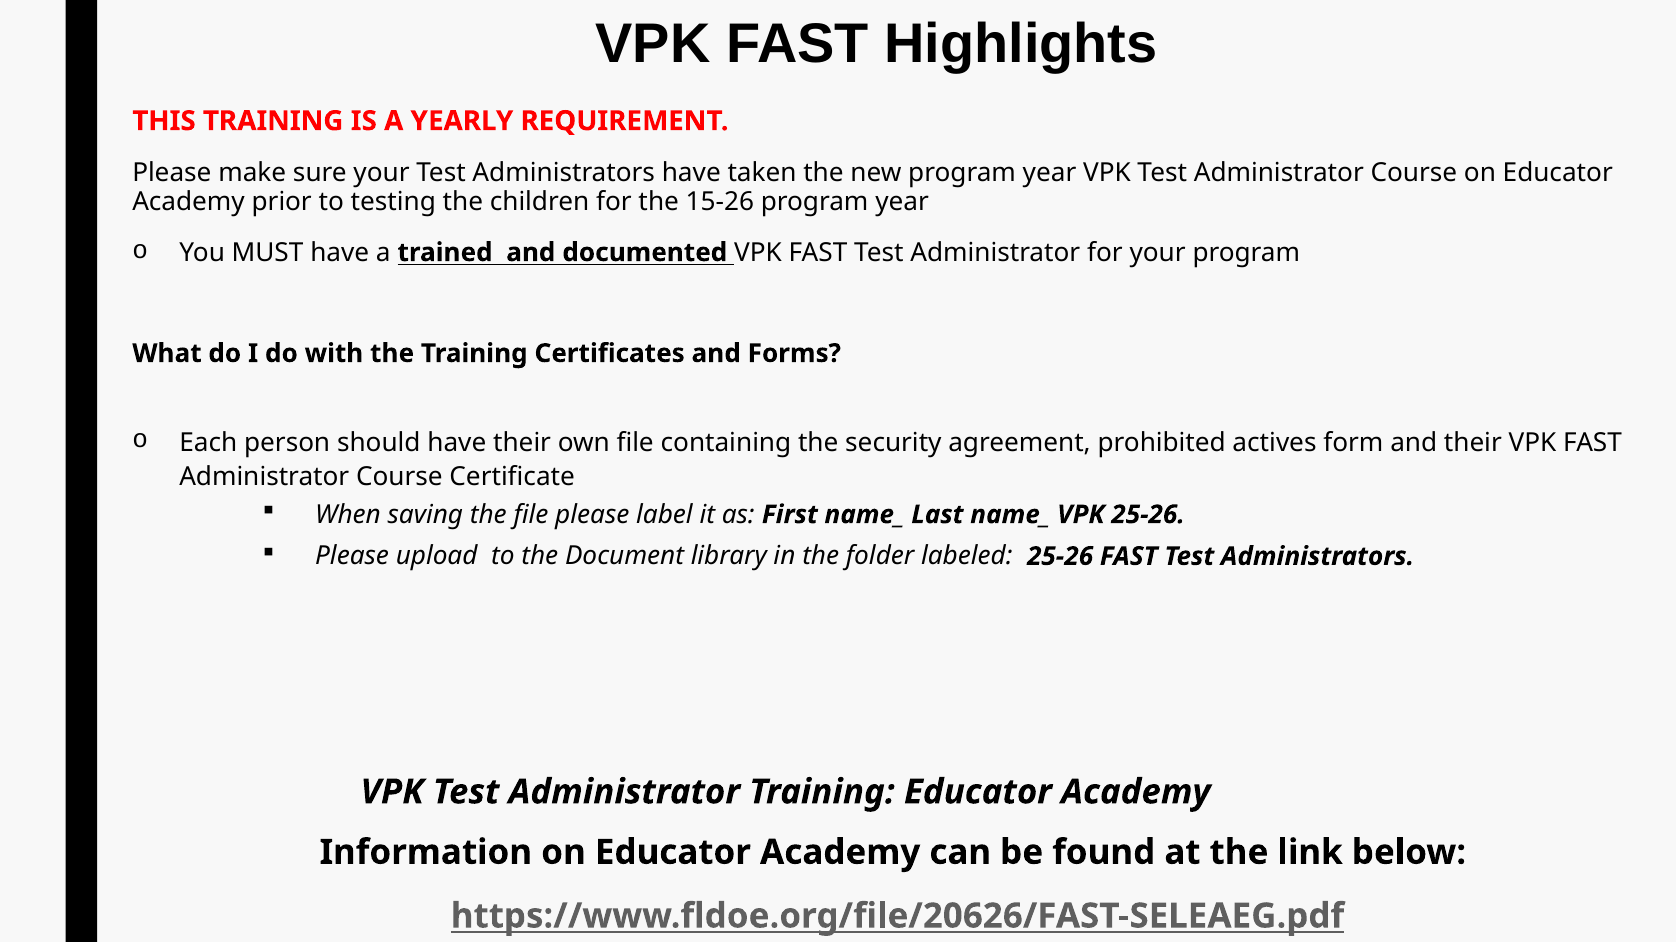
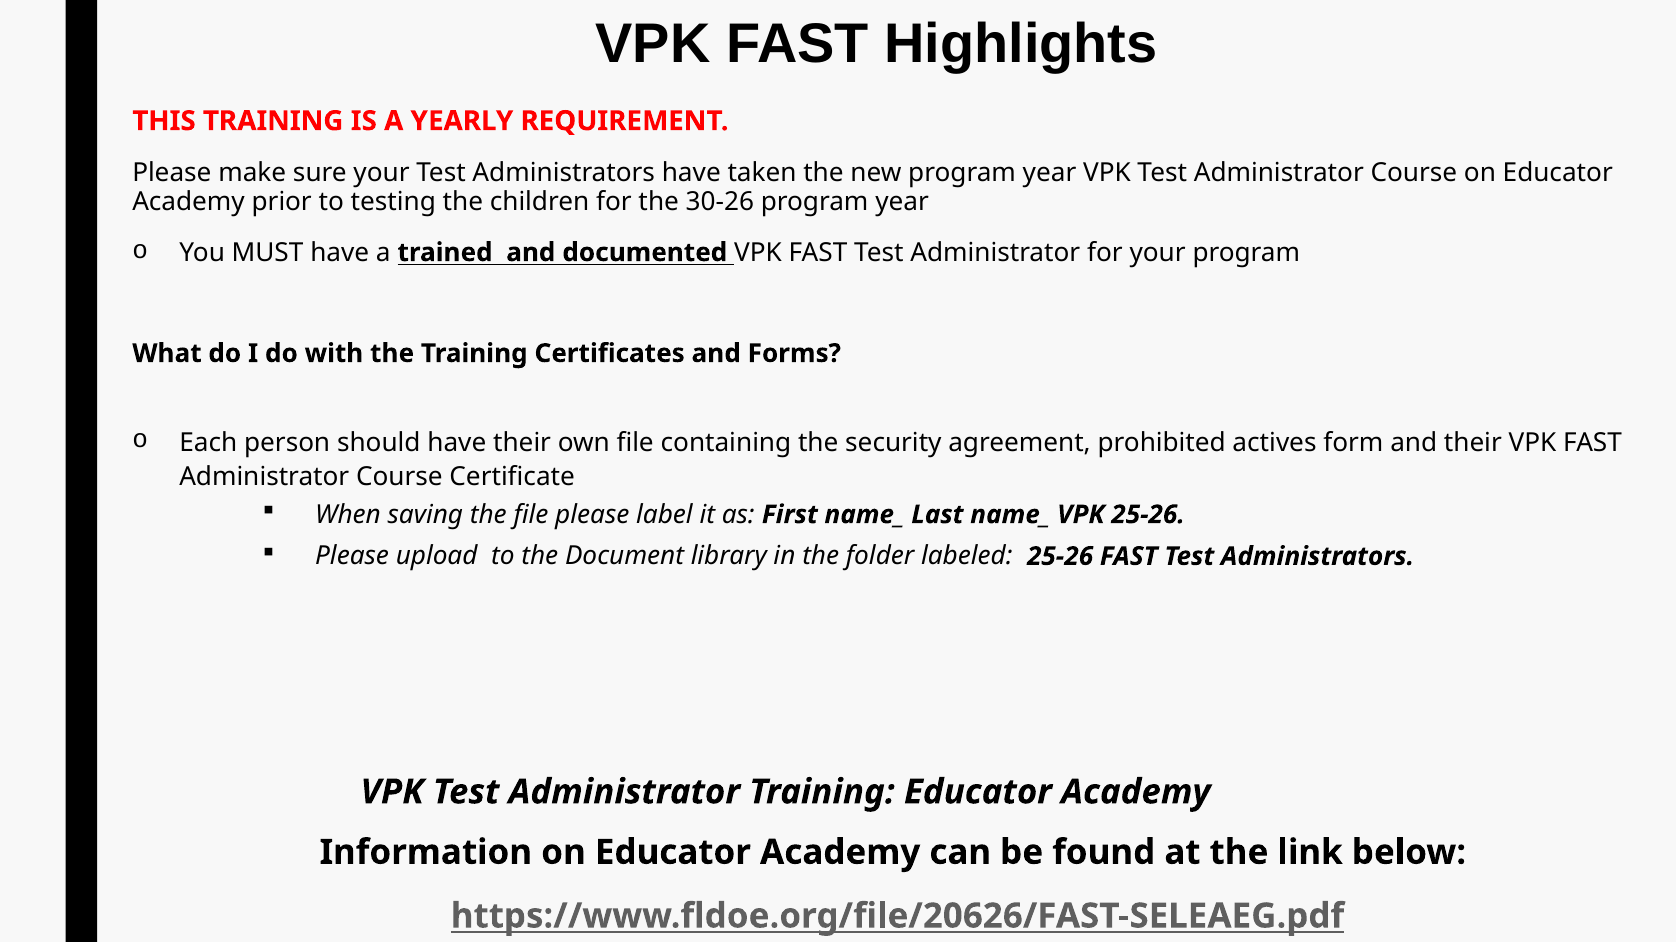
15-26: 15-26 -> 30-26
